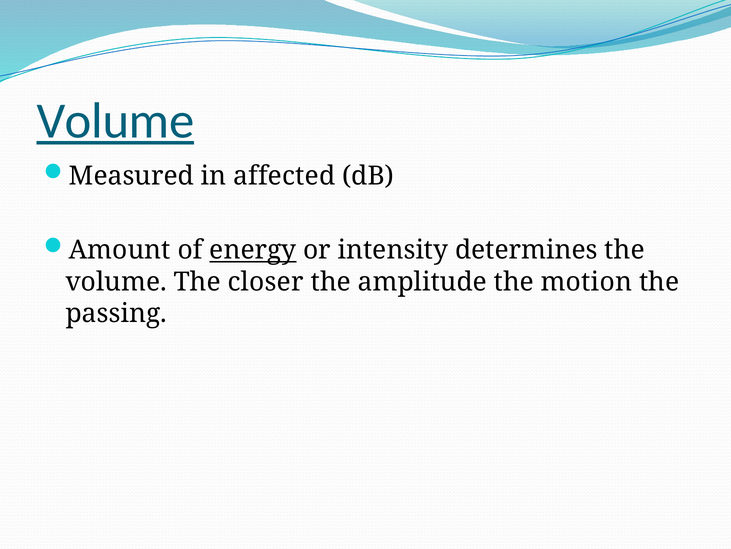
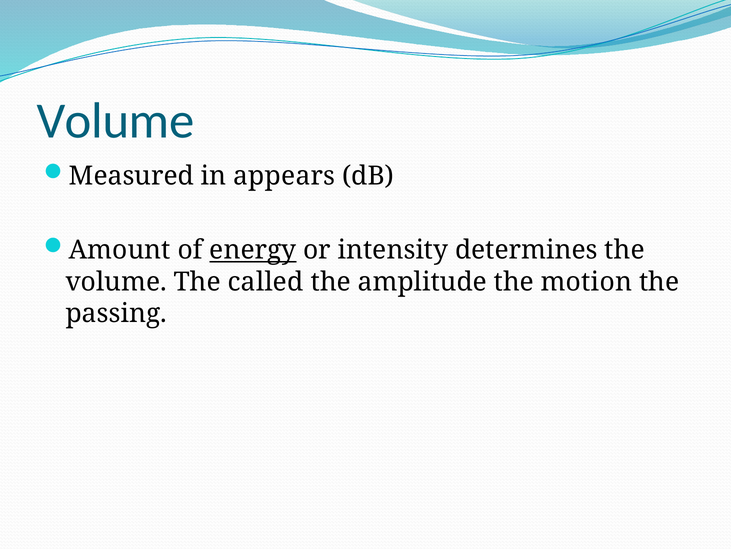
Volume at (115, 121) underline: present -> none
affected: affected -> appears
closer: closer -> called
